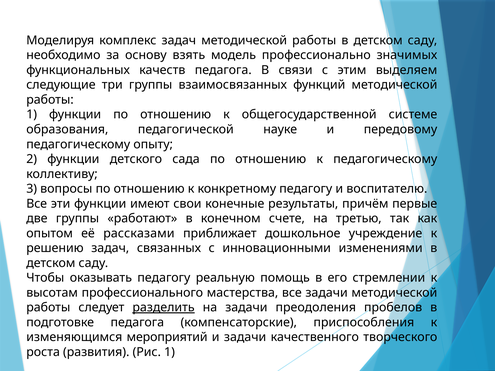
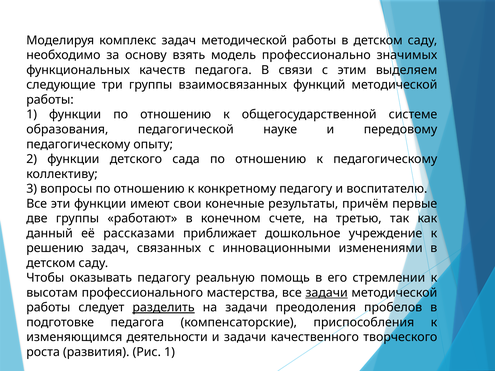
опытом: опытом -> данный
задачи at (327, 293) underline: none -> present
мероприятий: мероприятий -> деятельности
